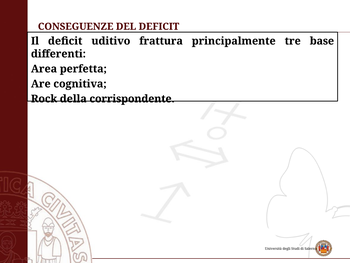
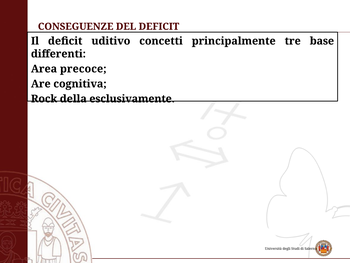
frattura: frattura -> concetti
perfetta: perfetta -> precoce
corrispondente: corrispondente -> esclusivamente
